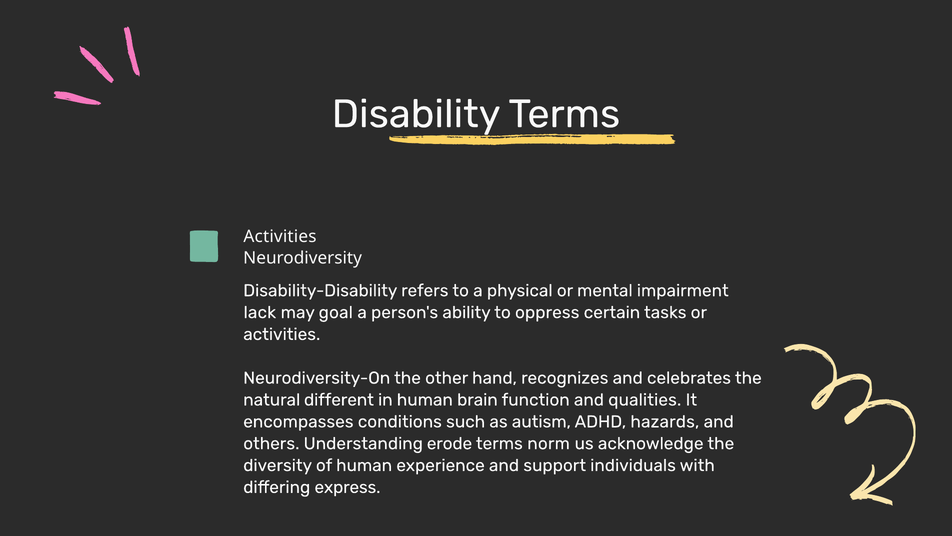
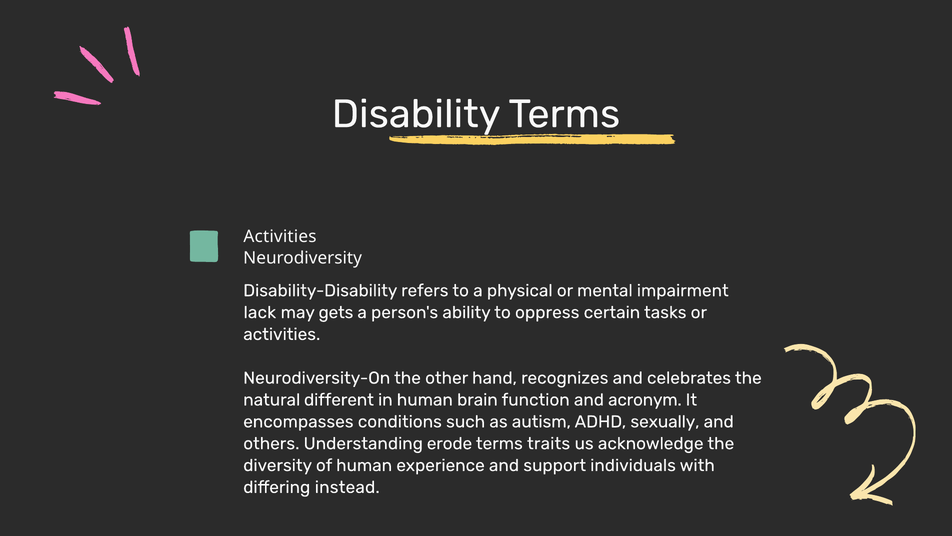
goal: goal -> gets
qualities: qualities -> acronym
hazards: hazards -> sexually
norm: norm -> traits
express: express -> instead
